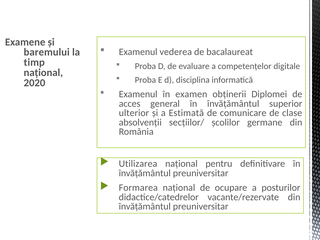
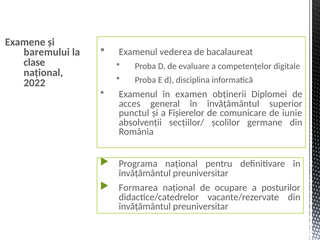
timp: timp -> clase
2020: 2020 -> 2022
ulterior: ulterior -> punctul
Estimată: Estimată -> Fişierelor
clase: clase -> iunie
Utilizarea: Utilizarea -> Programa
